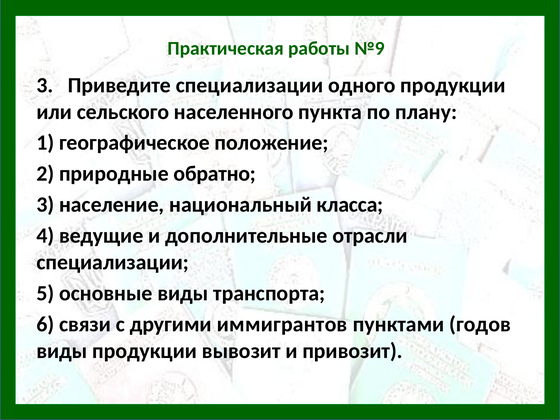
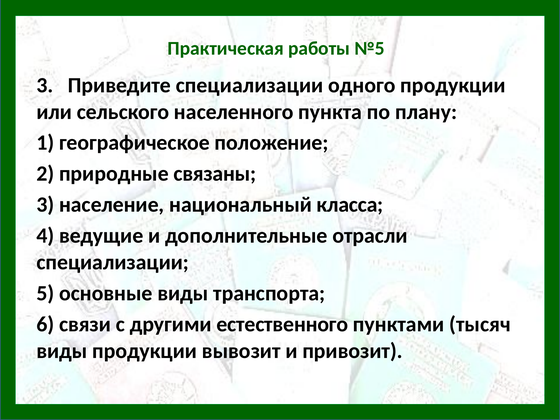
№9: №9 -> №5
обратно: обратно -> связаны
иммигрантов: иммигрантов -> естественного
годов: годов -> тысяч
